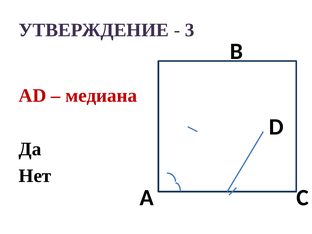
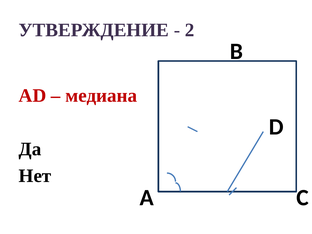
3: 3 -> 2
